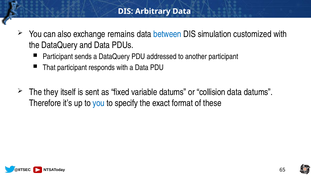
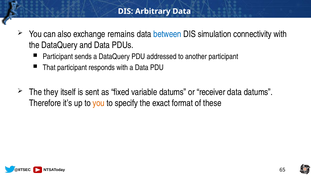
customized: customized -> connectivity
collision: collision -> receiver
you at (99, 103) colour: blue -> orange
